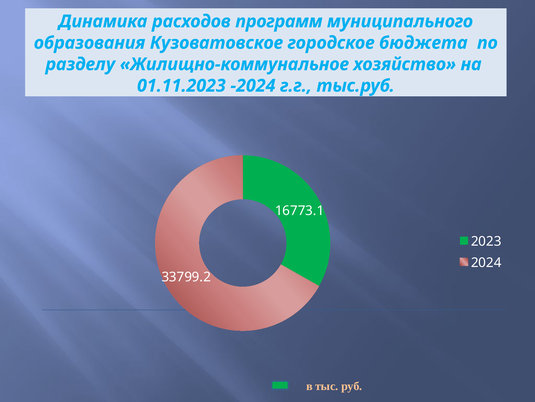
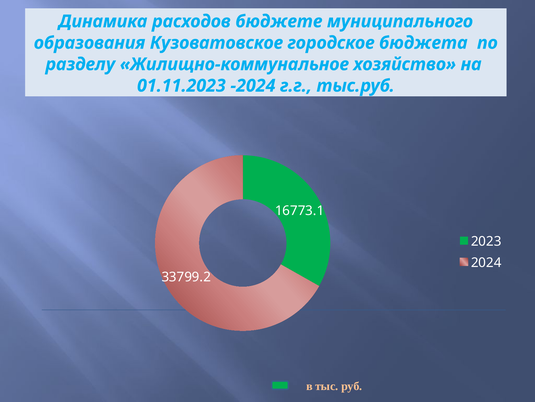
программ: программ -> бюджете
